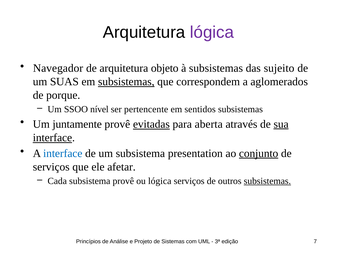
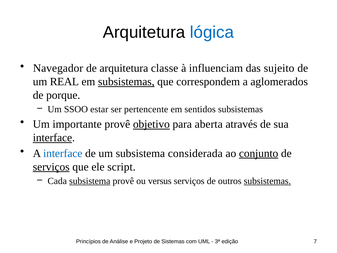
lógica at (212, 32) colour: purple -> blue
objeto: objeto -> classe
à subsistemas: subsistemas -> influenciam
SUAS: SUAS -> REAL
nível: nível -> estar
juntamente: juntamente -> importante
evitadas: evitadas -> objetivo
sua underline: present -> none
presentation: presentation -> considerada
serviços at (51, 167) underline: none -> present
afetar: afetar -> script
subsistema at (90, 181) underline: none -> present
ou lógica: lógica -> versus
